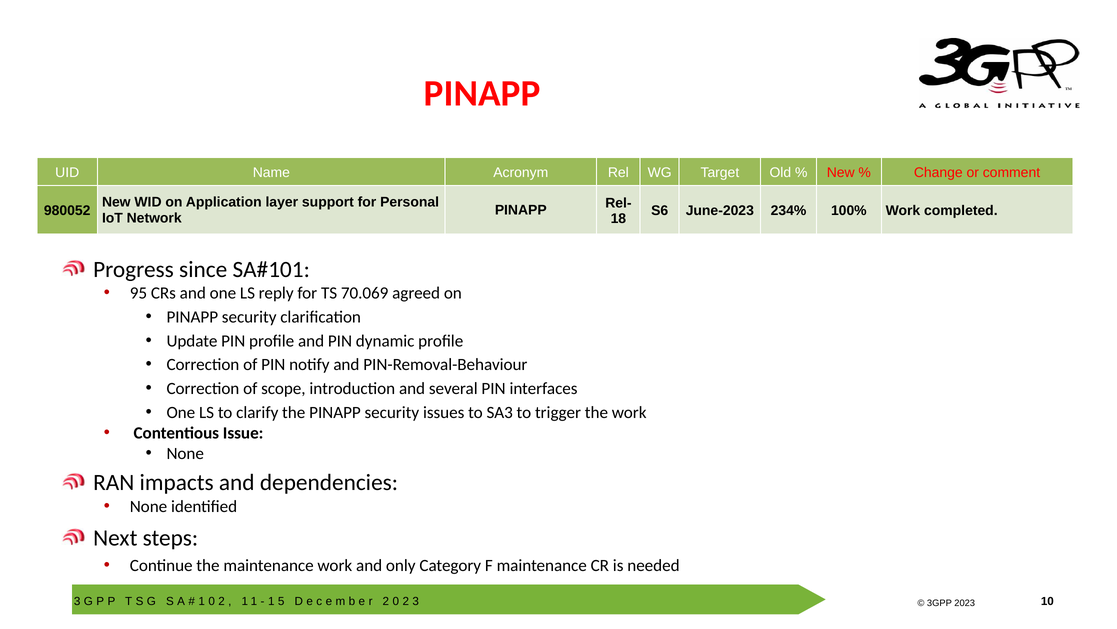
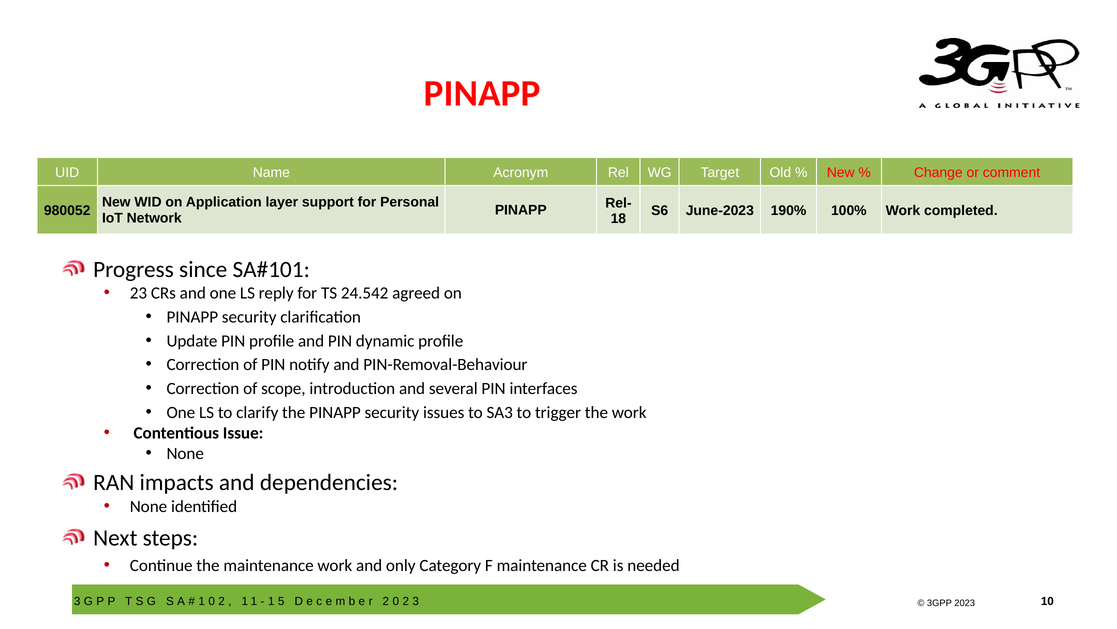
234%: 234% -> 190%
95: 95 -> 23
70.069: 70.069 -> 24.542
